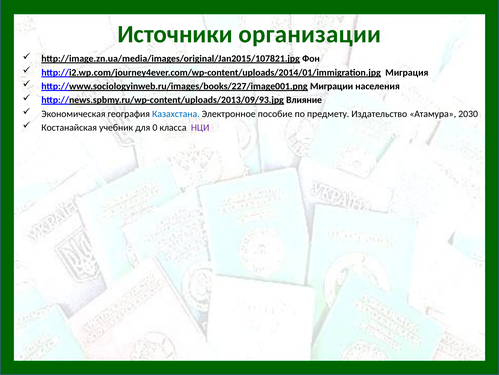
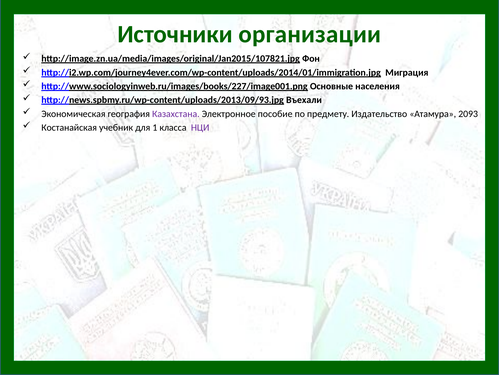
Миграции: Миграции -> Основные
Влияние: Влияние -> Въехали
Казахстана colour: blue -> purple
2030: 2030 -> 2093
0: 0 -> 1
